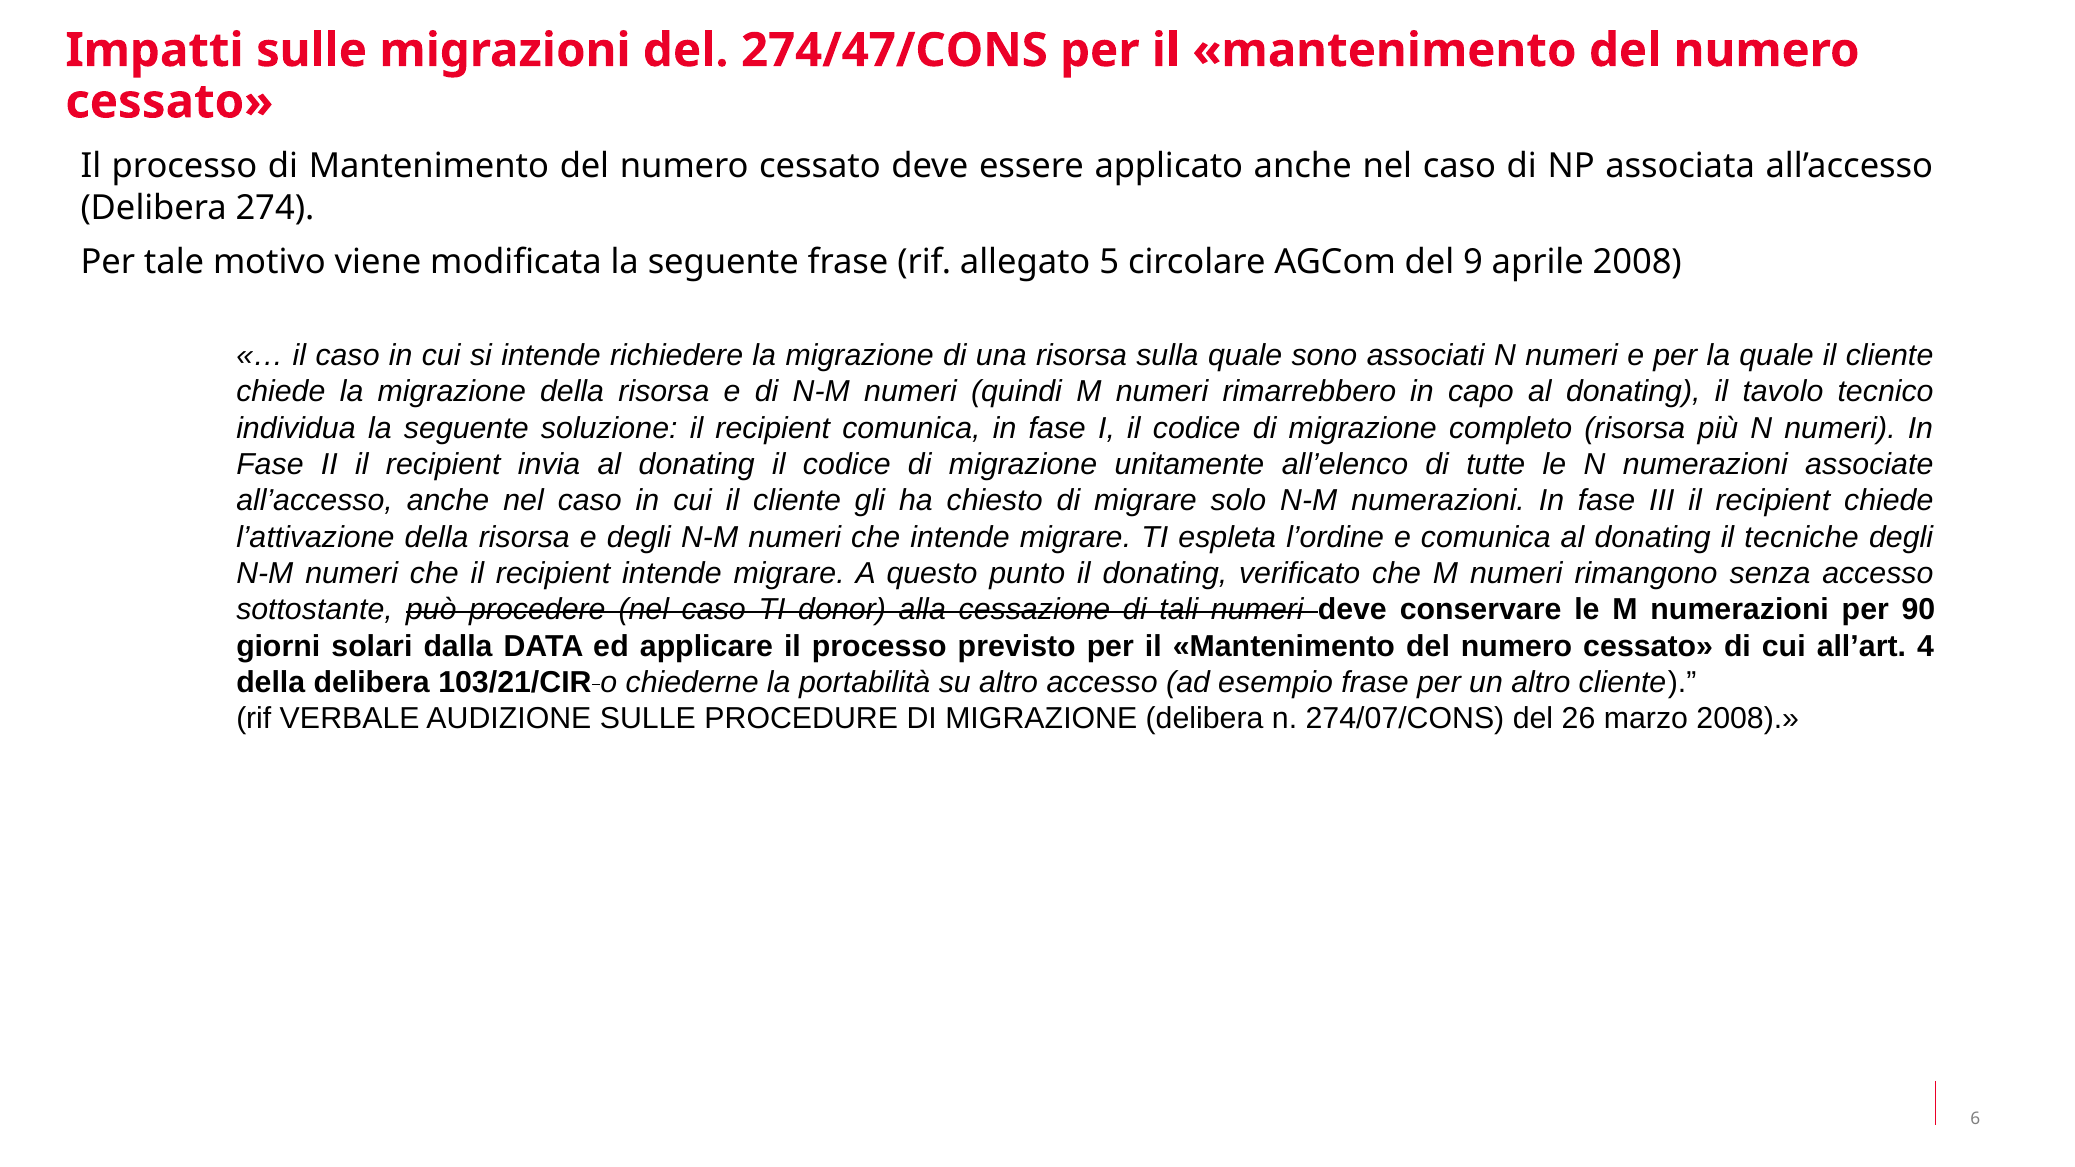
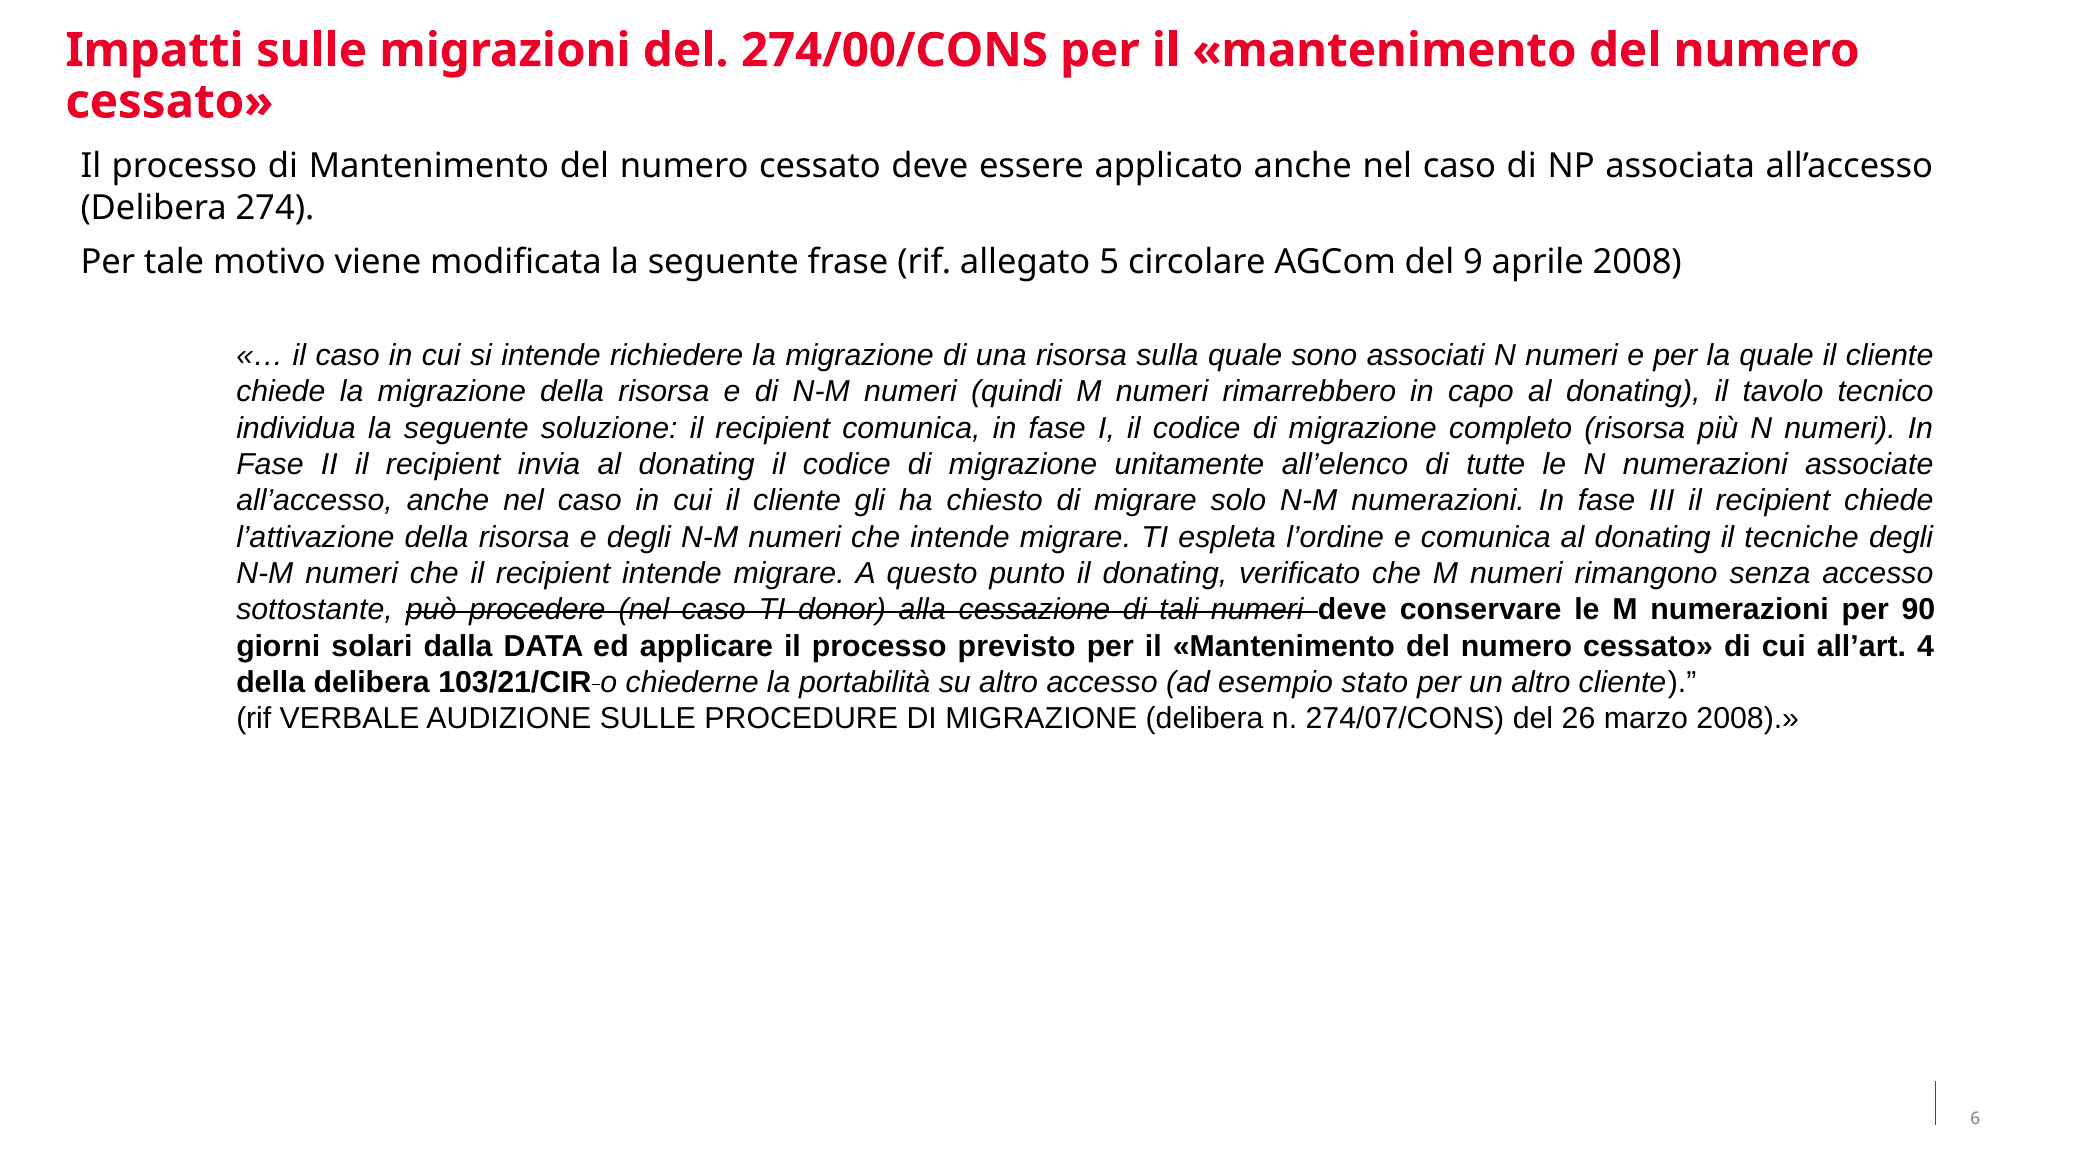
274/47/CONS: 274/47/CONS -> 274/00/CONS
esempio frase: frase -> stato
